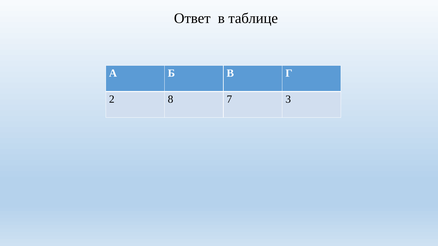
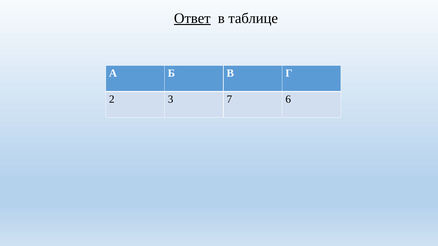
Ответ underline: none -> present
8: 8 -> 3
3: 3 -> 6
